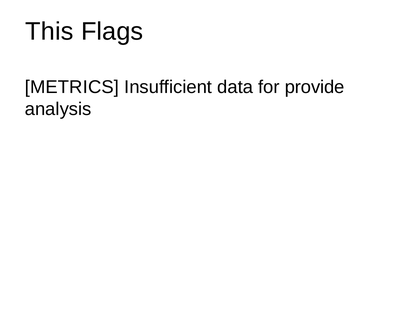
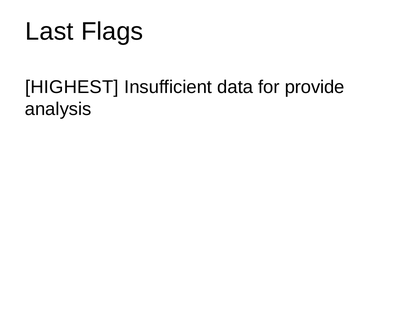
This: This -> Last
METRICS: METRICS -> HIGHEST
